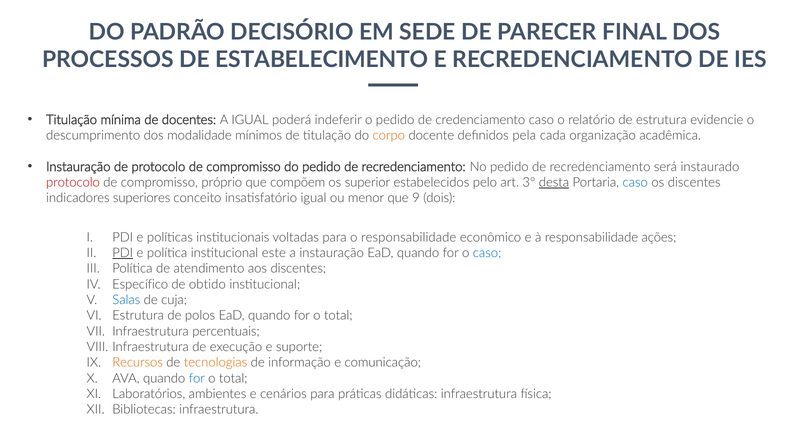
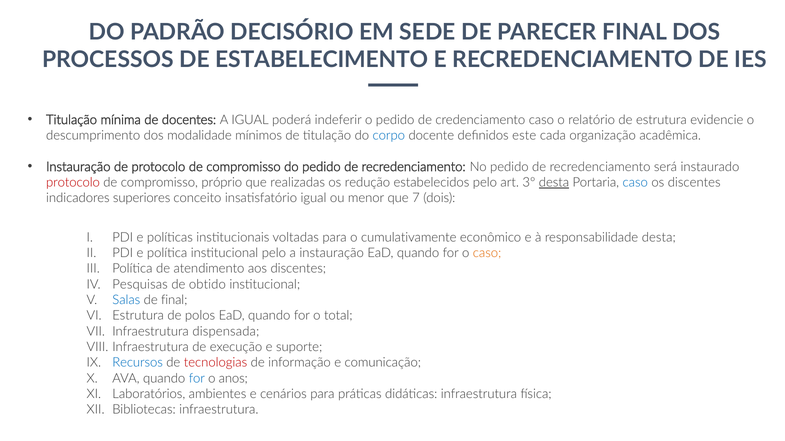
corpo colour: orange -> blue
pela: pela -> este
compõem: compõem -> realizadas
superior: superior -> redução
9: 9 -> 7
o responsabilidade: responsabilidade -> cumulativamente
responsabilidade ações: ações -> desta
PDI at (123, 253) underline: present -> none
institucional este: este -> pelo
caso at (487, 253) colour: blue -> orange
Específico: Específico -> Pesquisas
de cuja: cuja -> final
percentuais: percentuais -> dispensada
Recursos colour: orange -> blue
tecnologias colour: orange -> red
total at (233, 379): total -> anos
